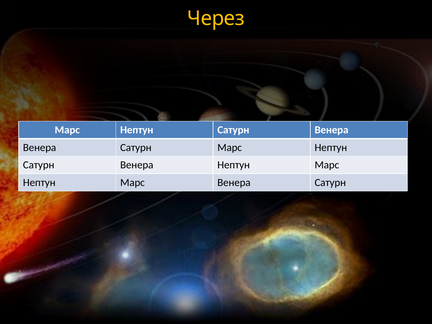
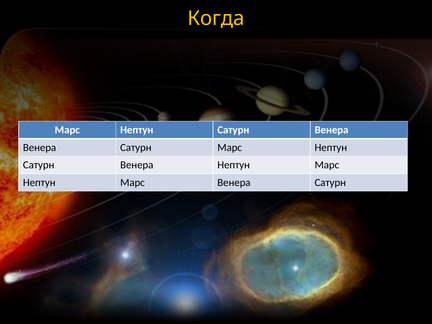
Через: Через -> Когда
